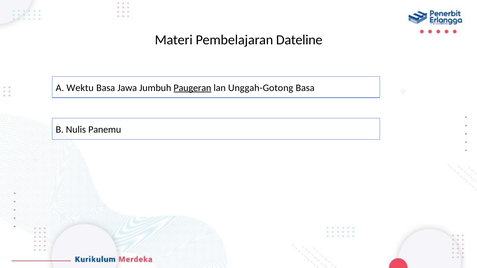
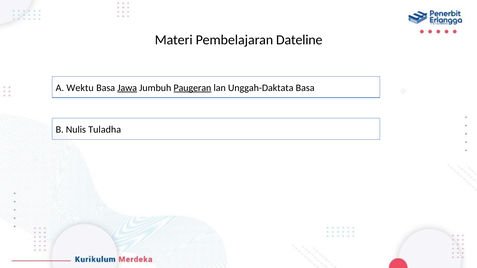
Jawa underline: none -> present
Unggah-Gotong: Unggah-Gotong -> Unggah-Daktata
Panemu: Panemu -> Tuladha
